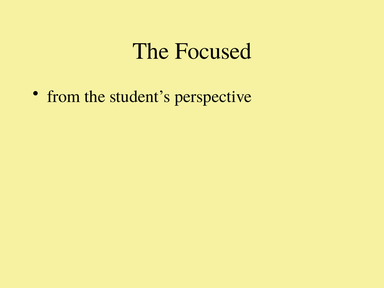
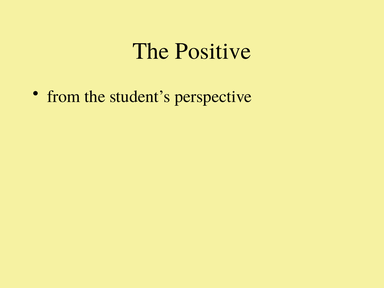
Focused: Focused -> Positive
